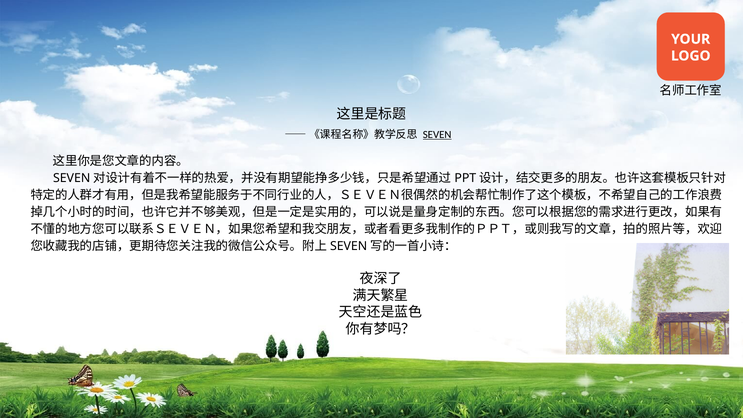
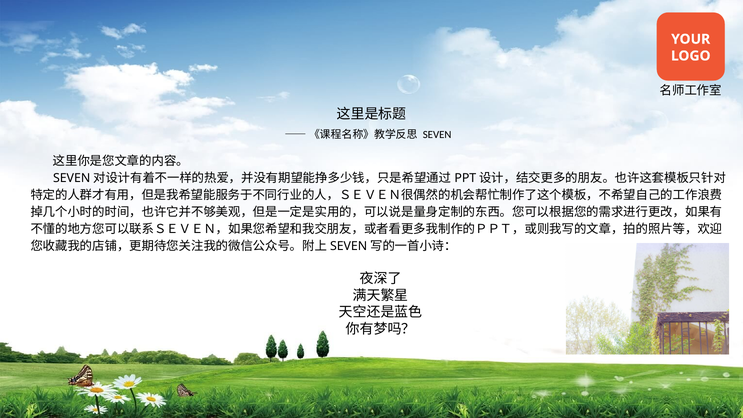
SEVEN underline: present -> none
